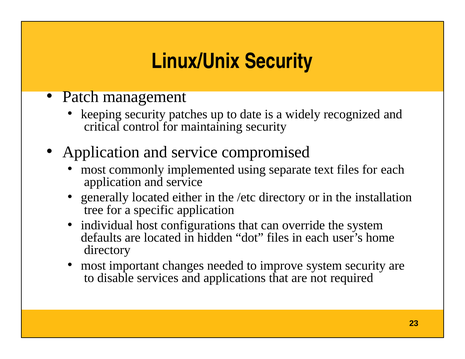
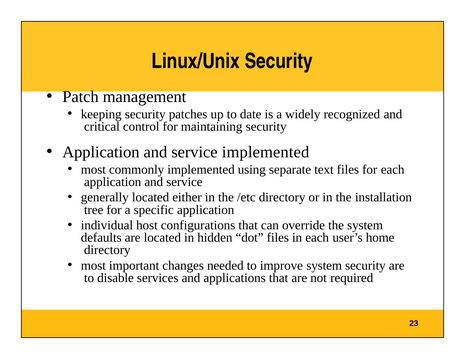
service compromised: compromised -> implemented
